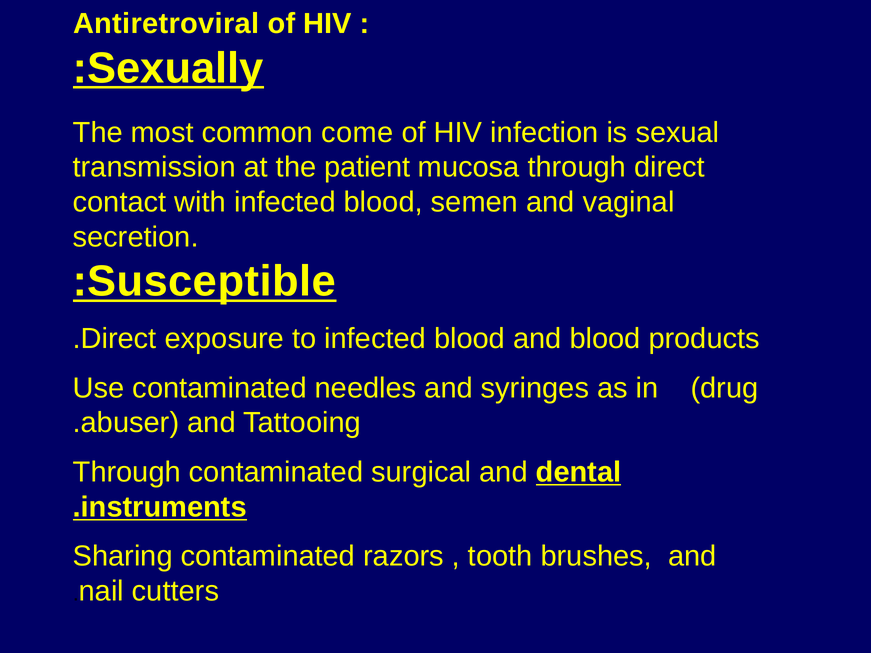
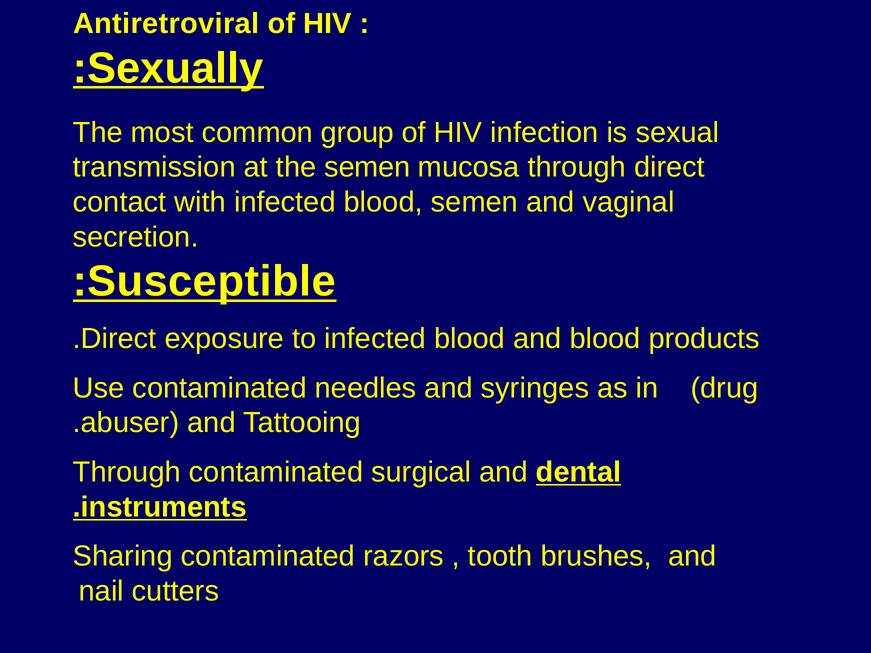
come: come -> group
the patient: patient -> semen
